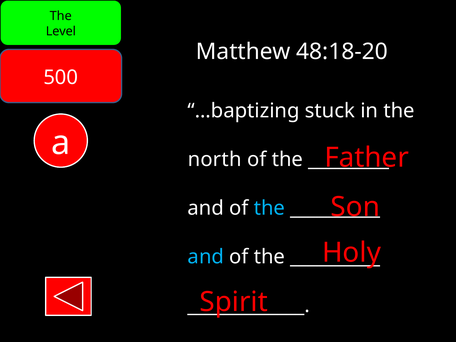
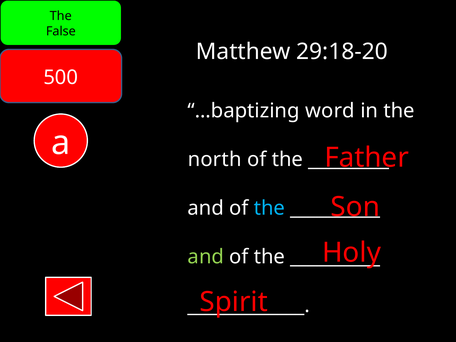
Level: Level -> False
48:18-20: 48:18-20 -> 29:18-20
stuck: stuck -> word
and at (206, 257) colour: light blue -> light green
